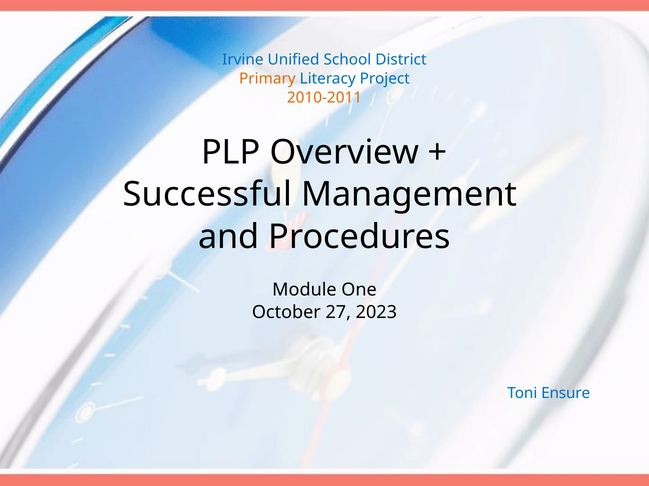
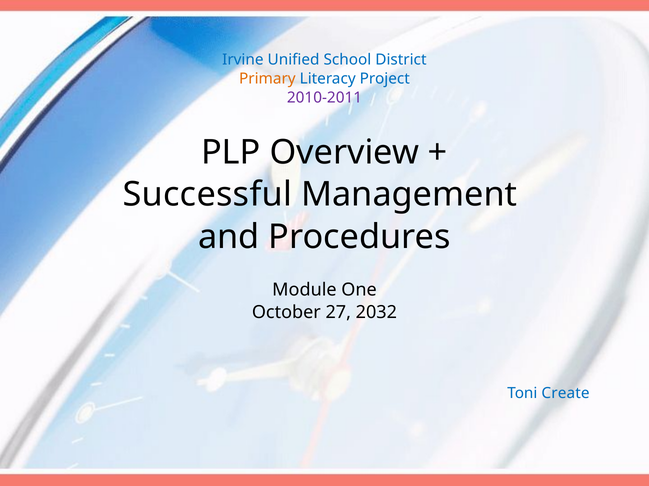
2010-2011 colour: orange -> purple
2023: 2023 -> 2032
Ensure: Ensure -> Create
